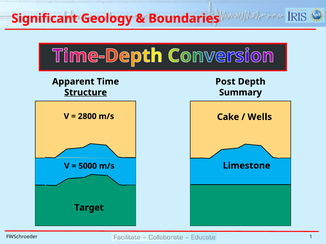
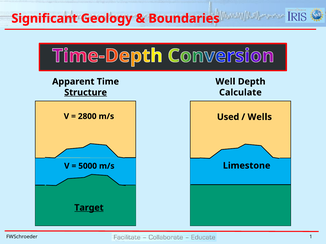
Post: Post -> Well
Summary: Summary -> Calculate
Cake: Cake -> Used
Target at (89, 208) underline: none -> present
